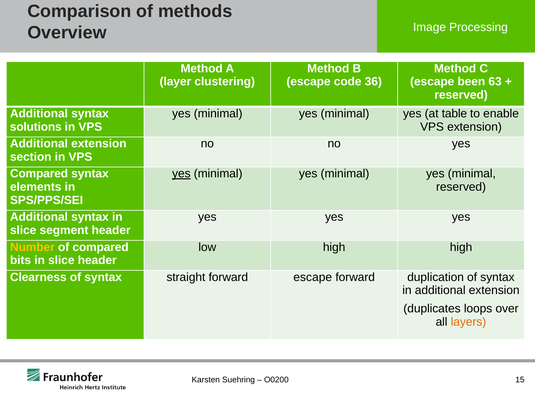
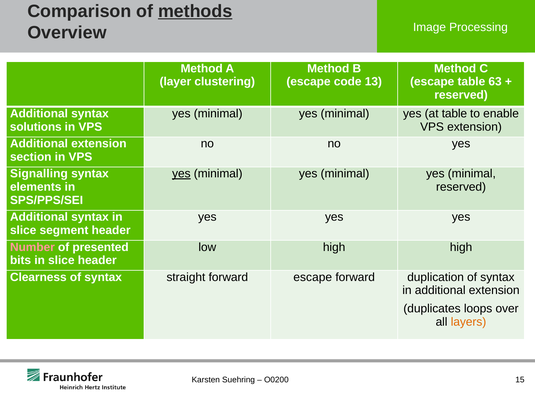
methods underline: none -> present
36: 36 -> 13
escape been: been -> table
Compared at (39, 174): Compared -> Signalling
Number colour: yellow -> pink
of compared: compared -> presented
